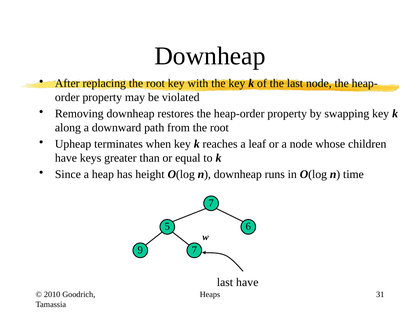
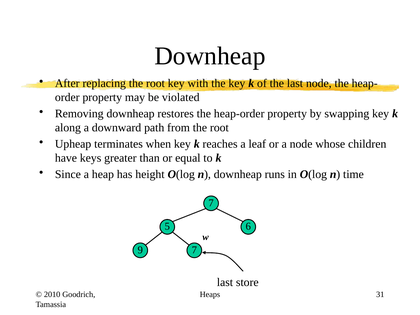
last have: have -> store
